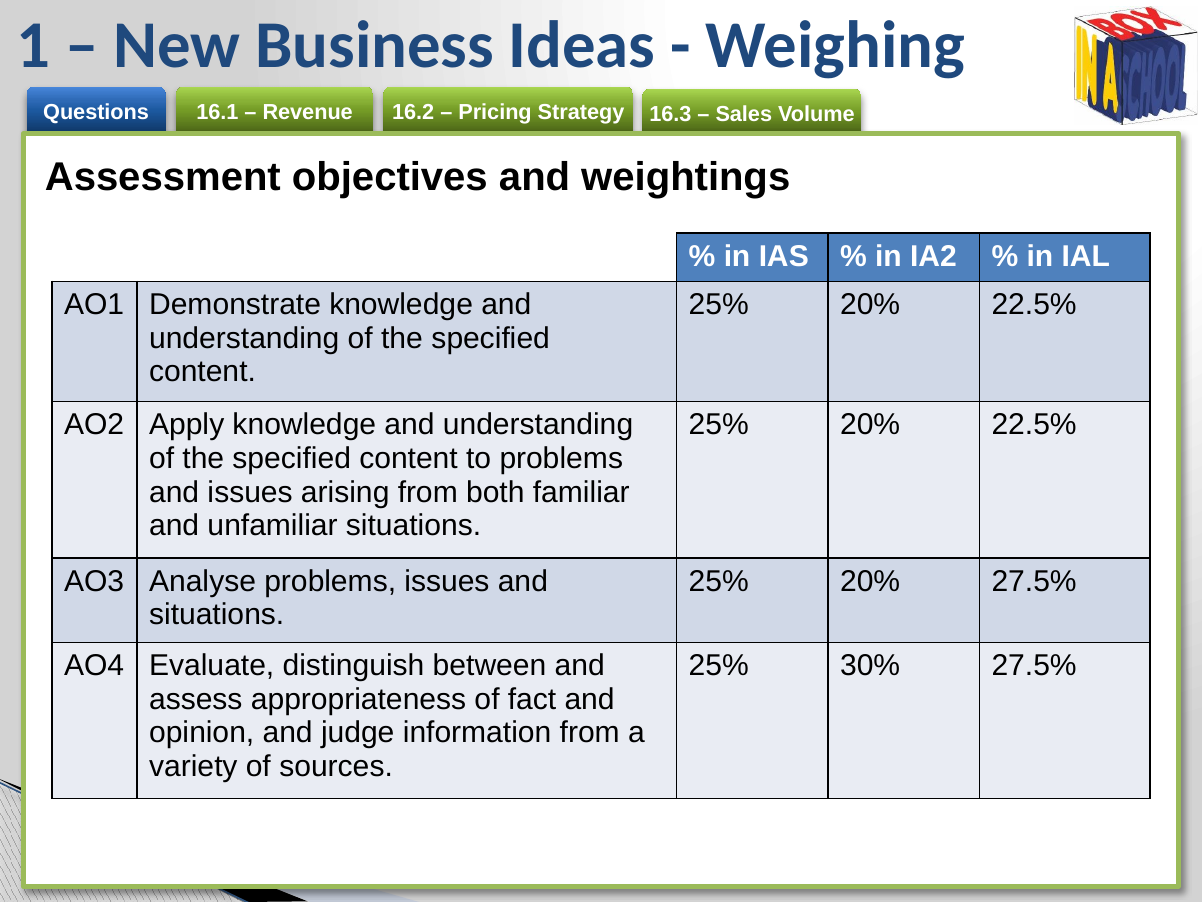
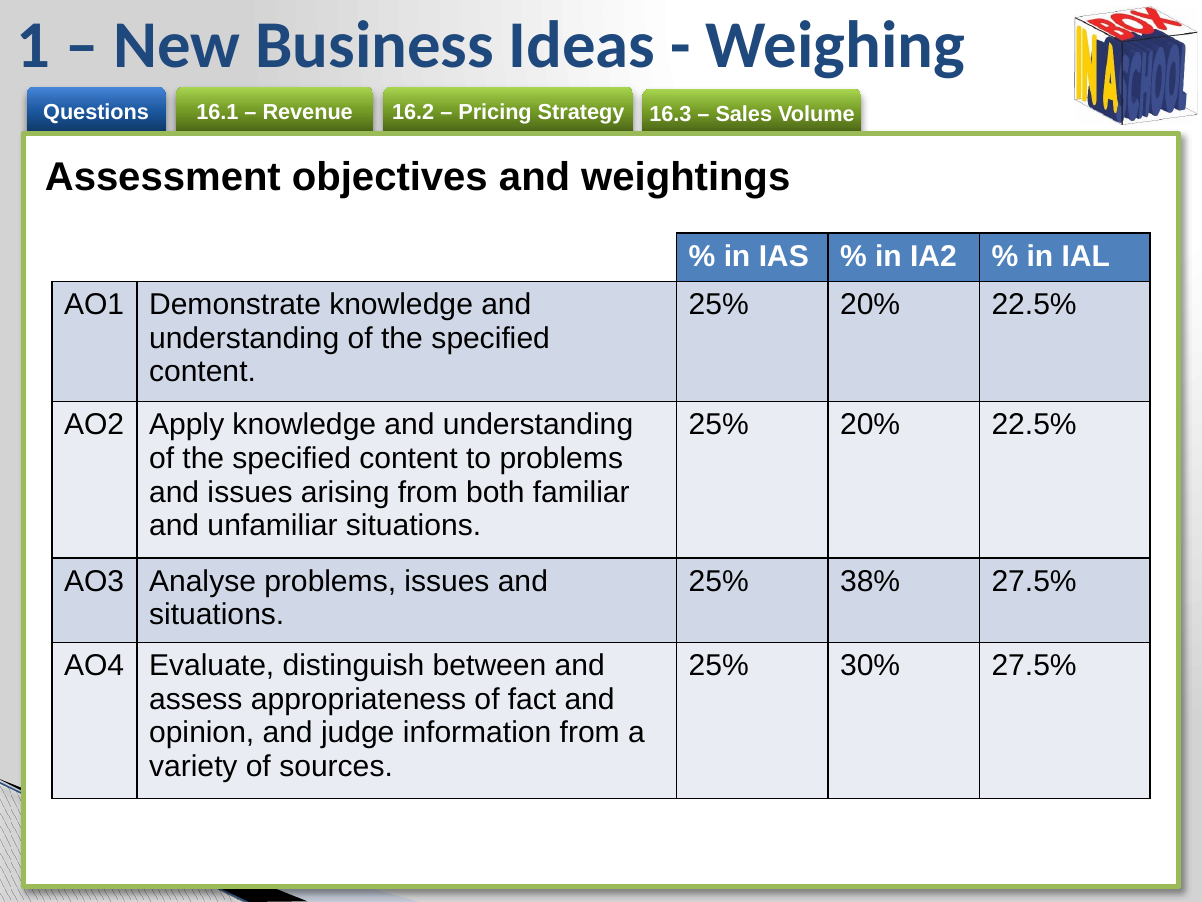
20% at (870, 581): 20% -> 38%
